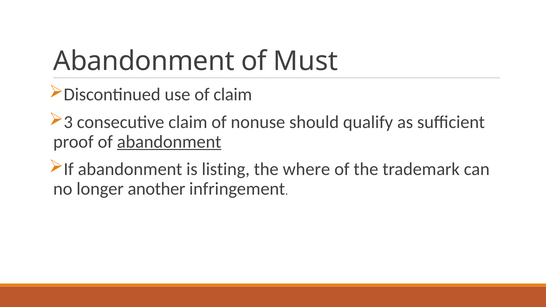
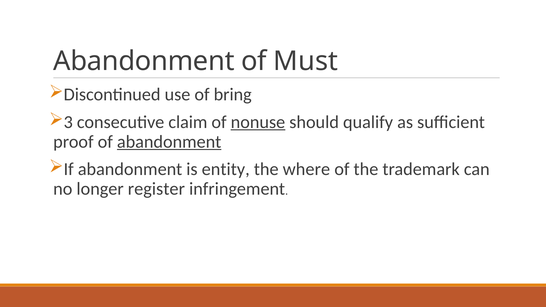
of claim: claim -> bring
nonuse underline: none -> present
listing: listing -> entity
another: another -> register
